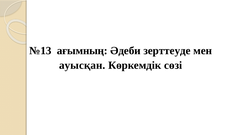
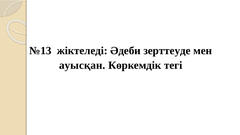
ағымның: ағымның -> жіктеледі
сөзі: сөзі -> тегі
